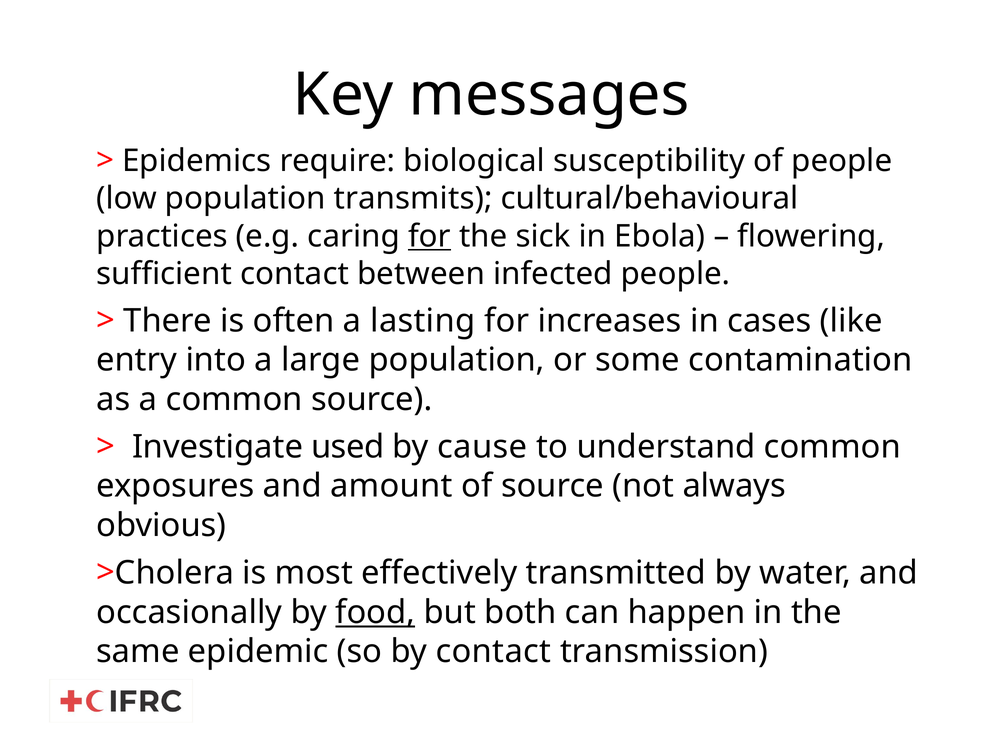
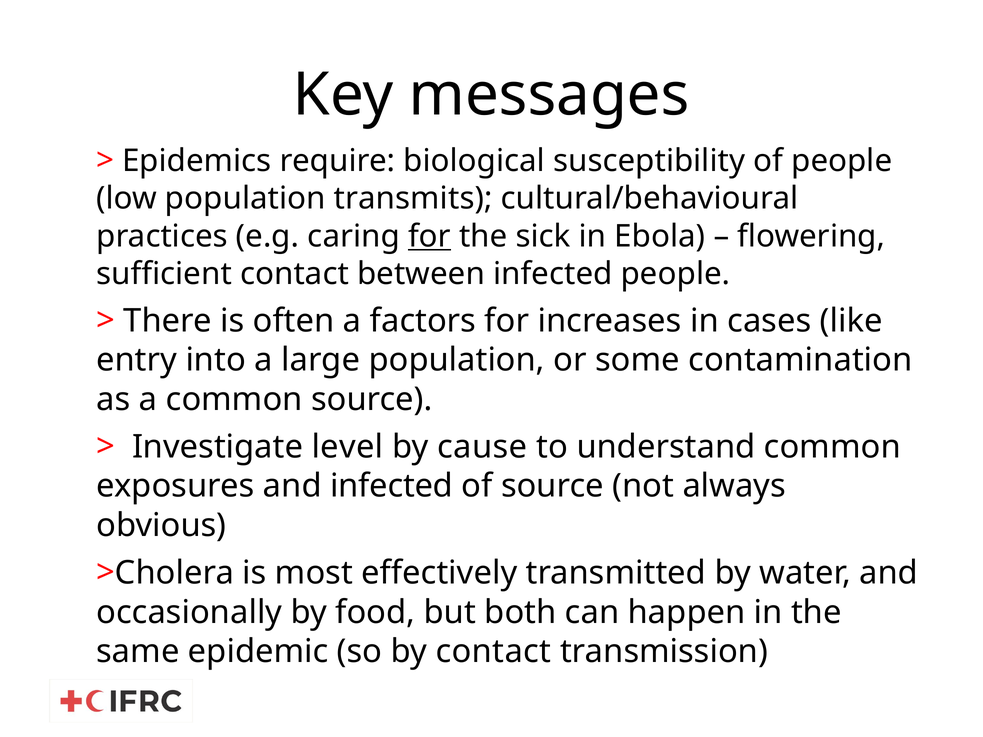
lasting: lasting -> factors
used: used -> level
and amount: amount -> infected
food underline: present -> none
